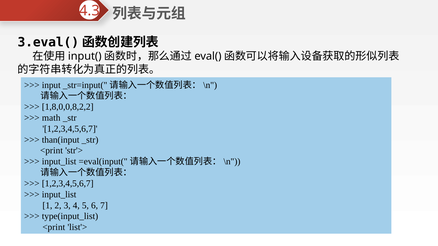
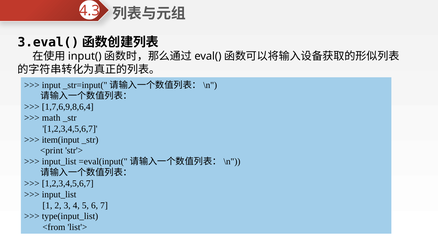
1,8,0,0,8,2,2: 1,8,0,0,8,2,2 -> 1,7,6,9,8,6,4
than(input: than(input -> item(input
<print at (54, 228): <print -> <from
